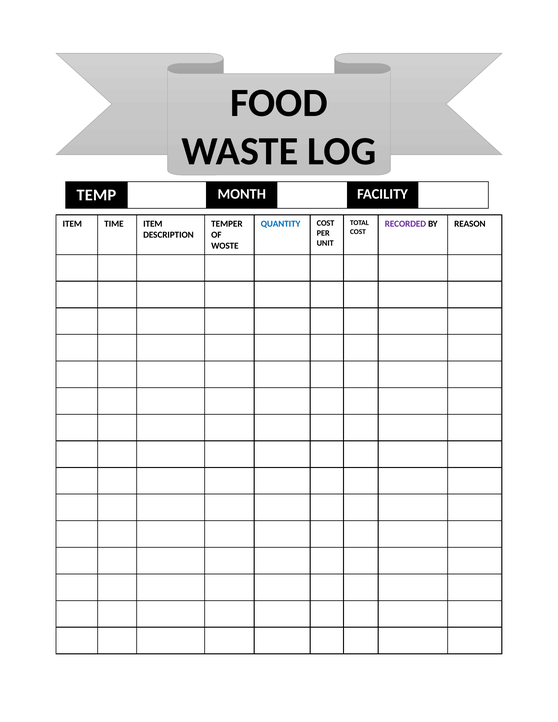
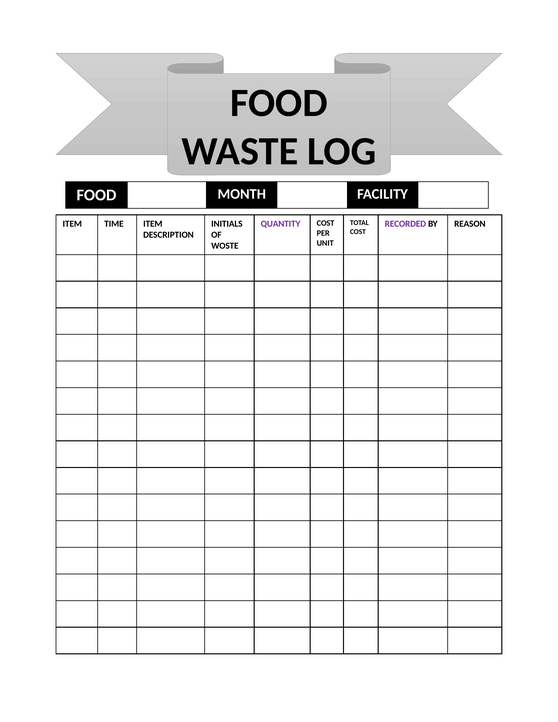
TEMP at (96, 195): TEMP -> FOOD
TEMPER: TEMPER -> INITIALS
QUANTITY colour: blue -> purple
